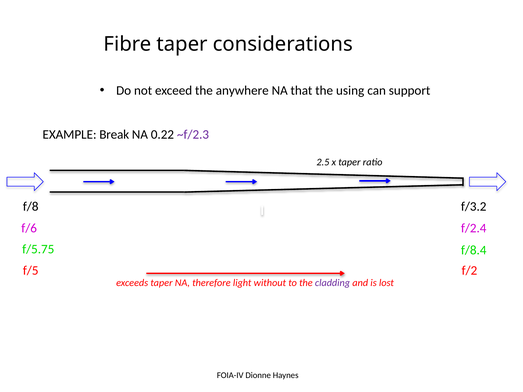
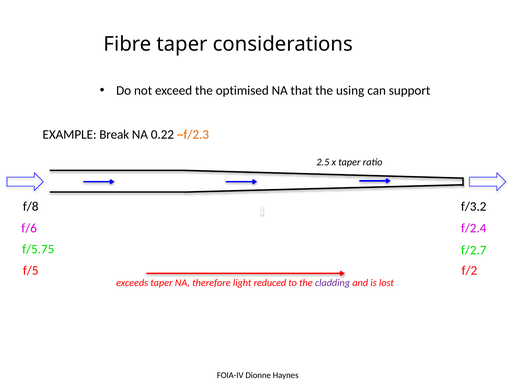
anywhere: anywhere -> optimised
~f/2.3 colour: purple -> orange
f/8.4: f/8.4 -> f/2.7
without: without -> reduced
